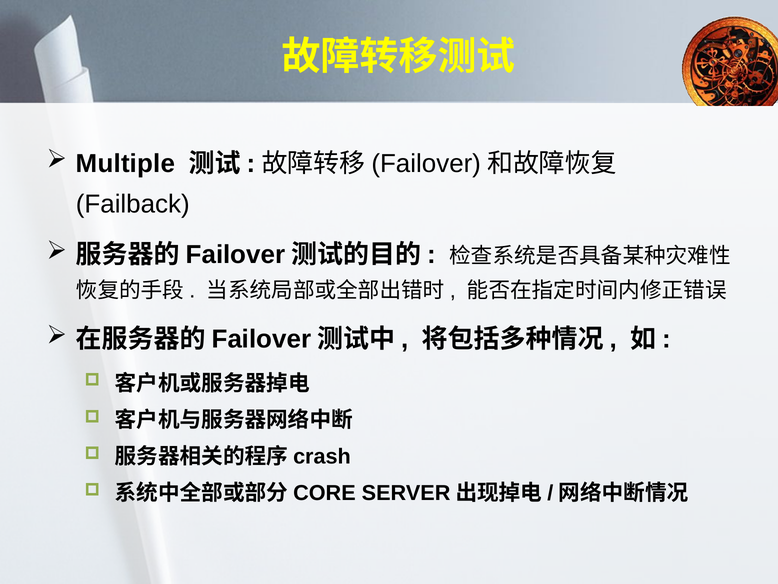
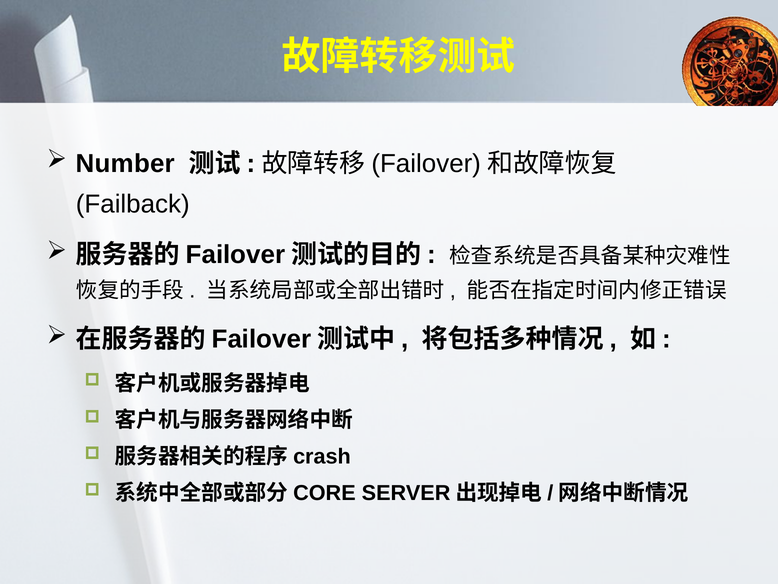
Multiple: Multiple -> Number
